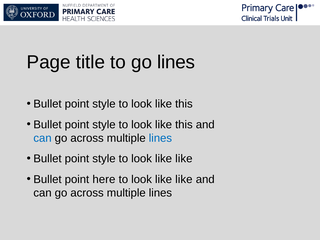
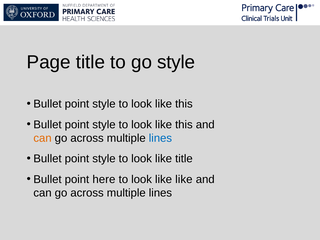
go lines: lines -> style
can at (43, 138) colour: blue -> orange
like at (184, 159): like -> title
